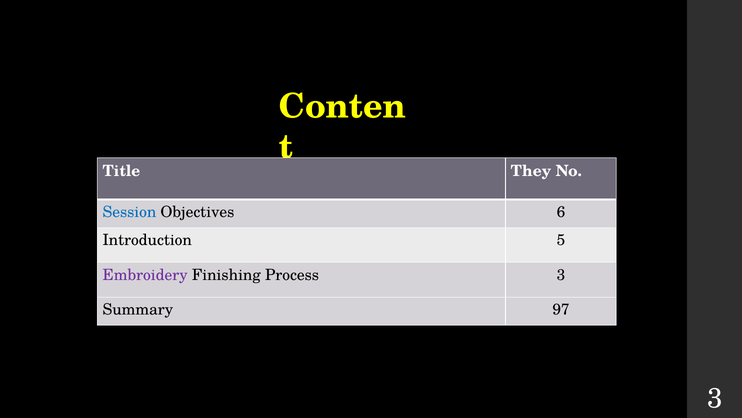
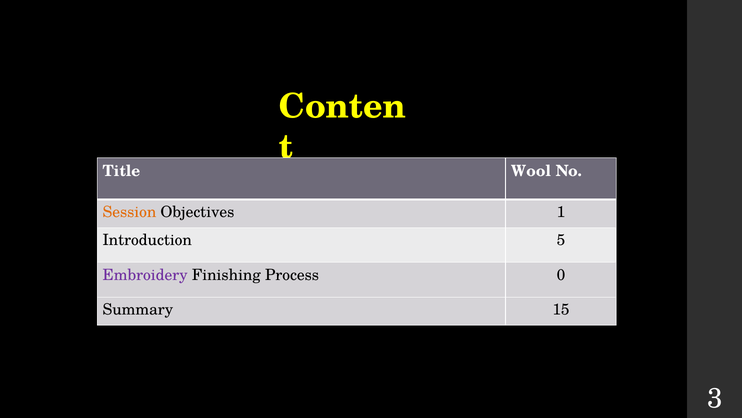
They: They -> Wool
Session colour: blue -> orange
6: 6 -> 1
Process 3: 3 -> 0
97: 97 -> 15
